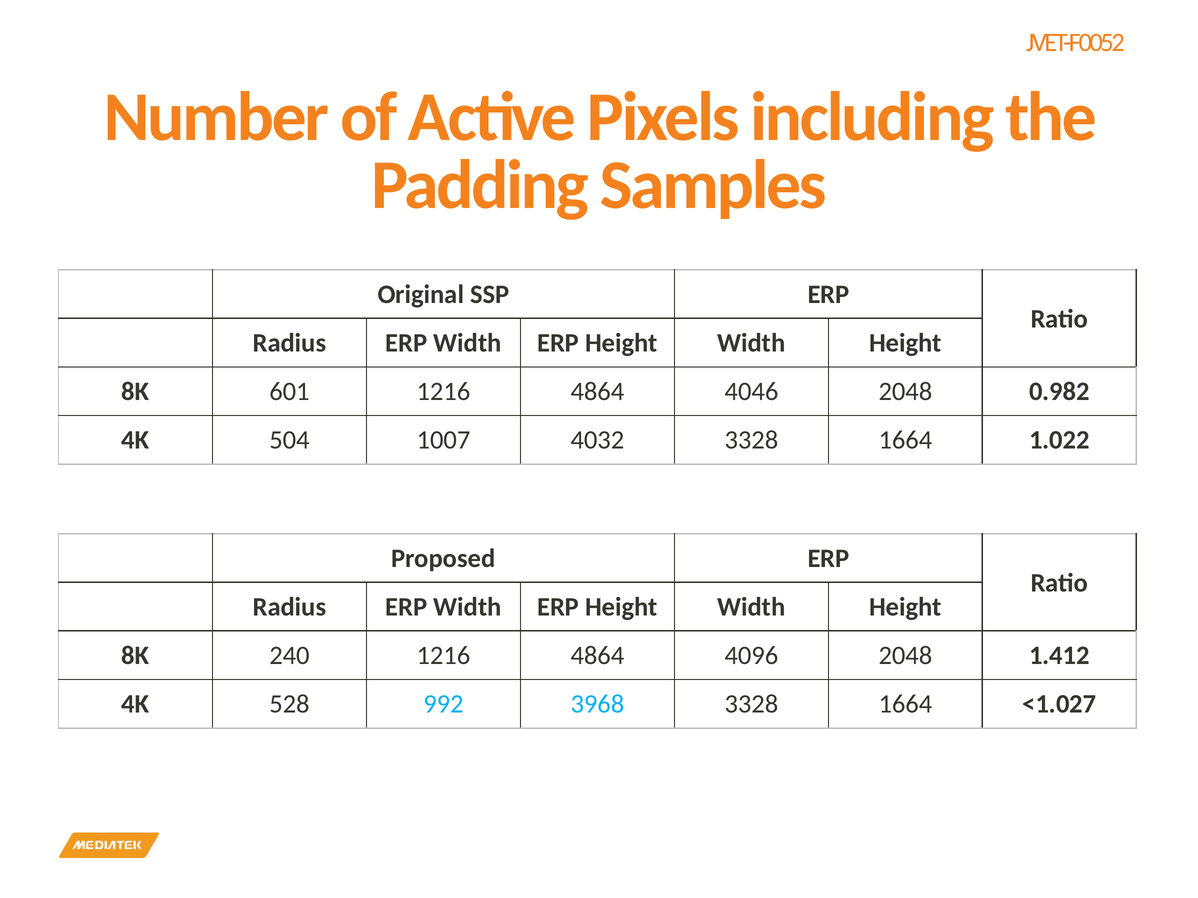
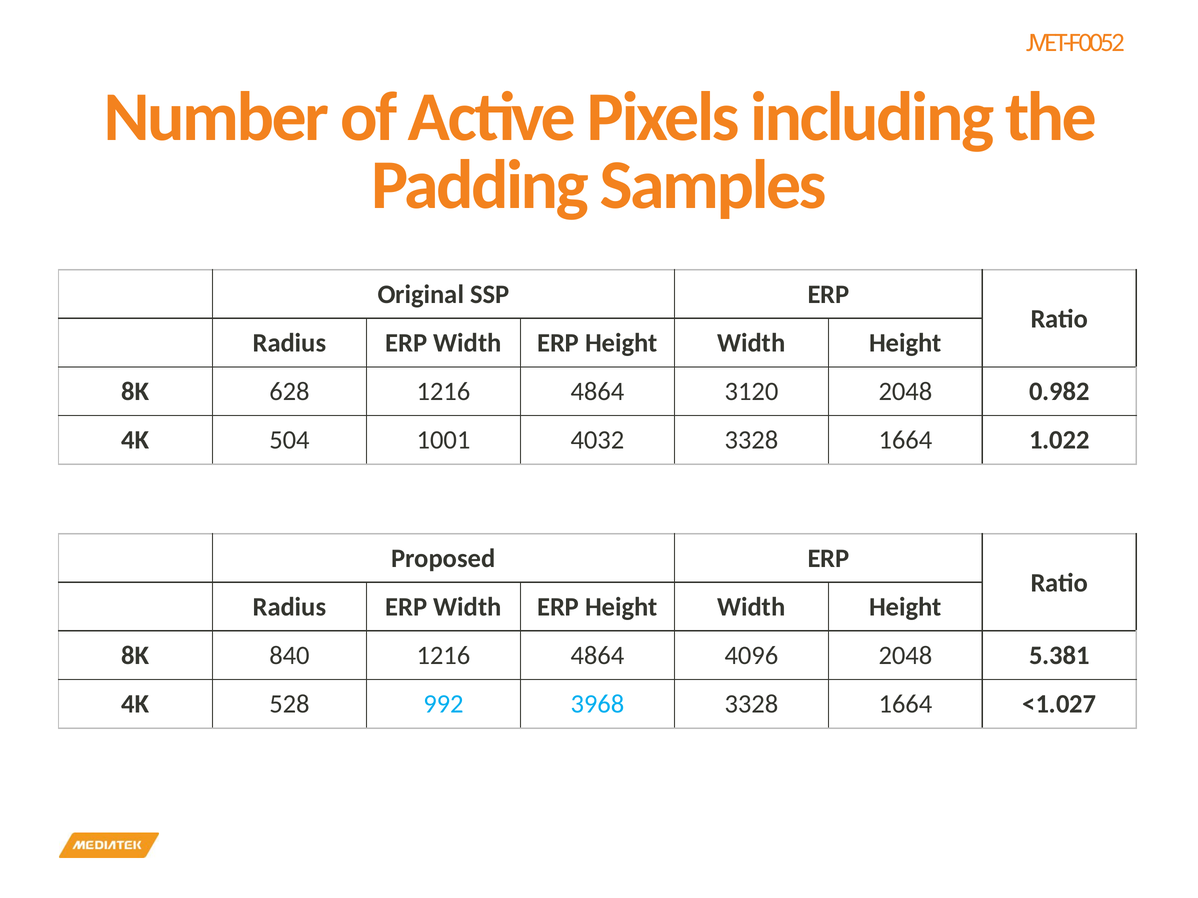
601: 601 -> 628
4046: 4046 -> 3120
1007: 1007 -> 1001
240: 240 -> 840
1.412: 1.412 -> 5.381
